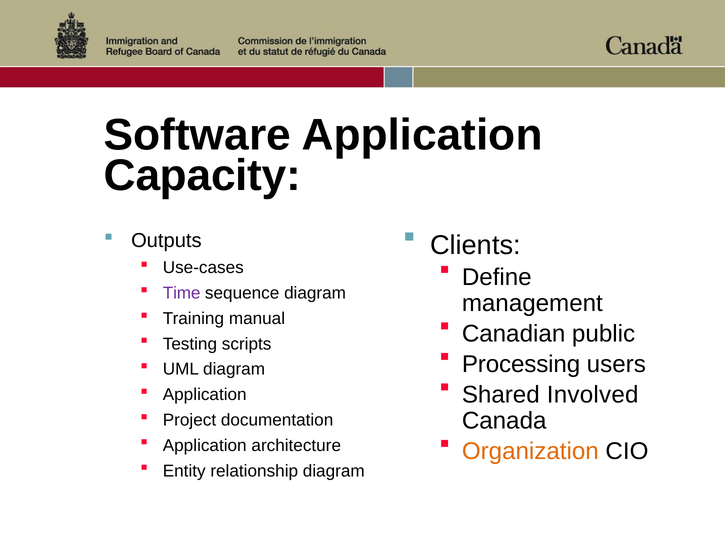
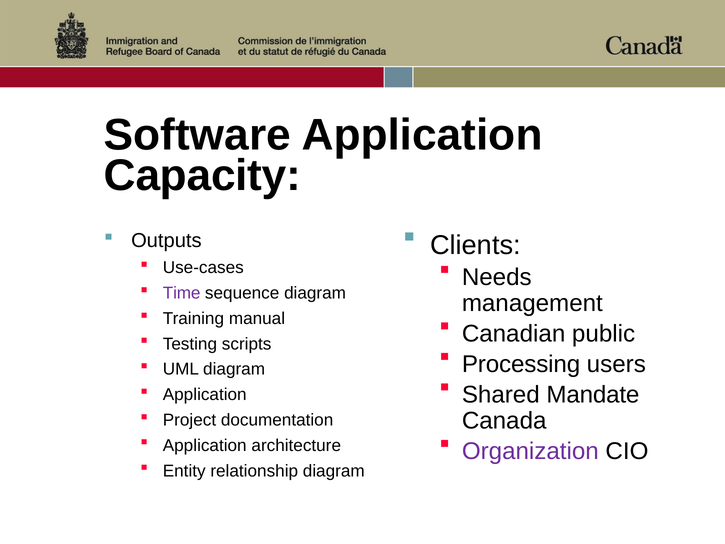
Define: Define -> Needs
Involved: Involved -> Mandate
Organization colour: orange -> purple
